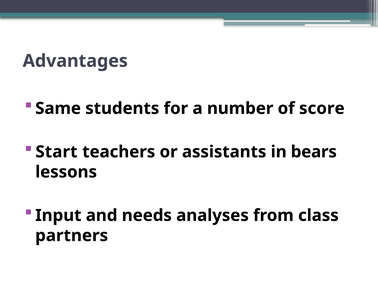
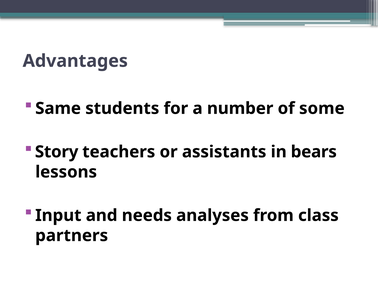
score: score -> some
Start: Start -> Story
